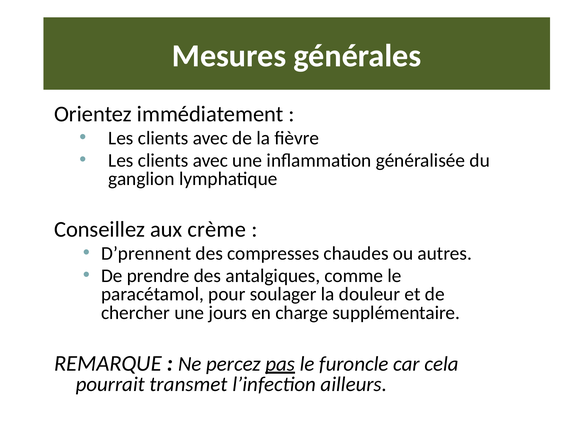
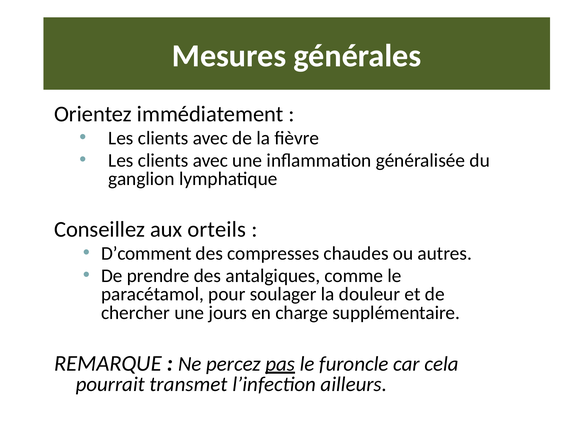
crème: crème -> orteils
D’prennent: D’prennent -> D’comment
